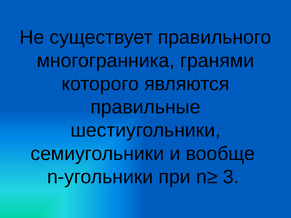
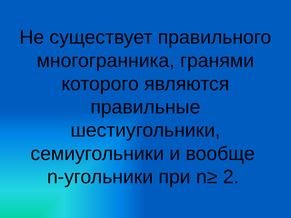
3: 3 -> 2
